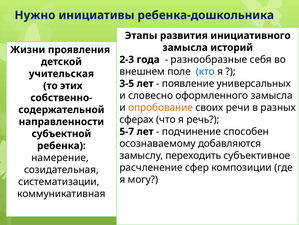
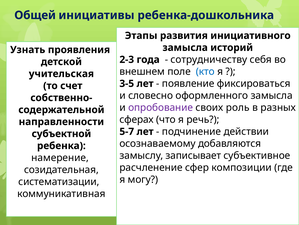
Нужно: Нужно -> Общей
Жизни: Жизни -> Узнать
разнообразные: разнообразные -> сотрудничеству
универсальных: универсальных -> фиксироваться
этих: этих -> счет
опробование colour: orange -> purple
речи: речи -> роль
способен: способен -> действии
переходить: переходить -> записывает
